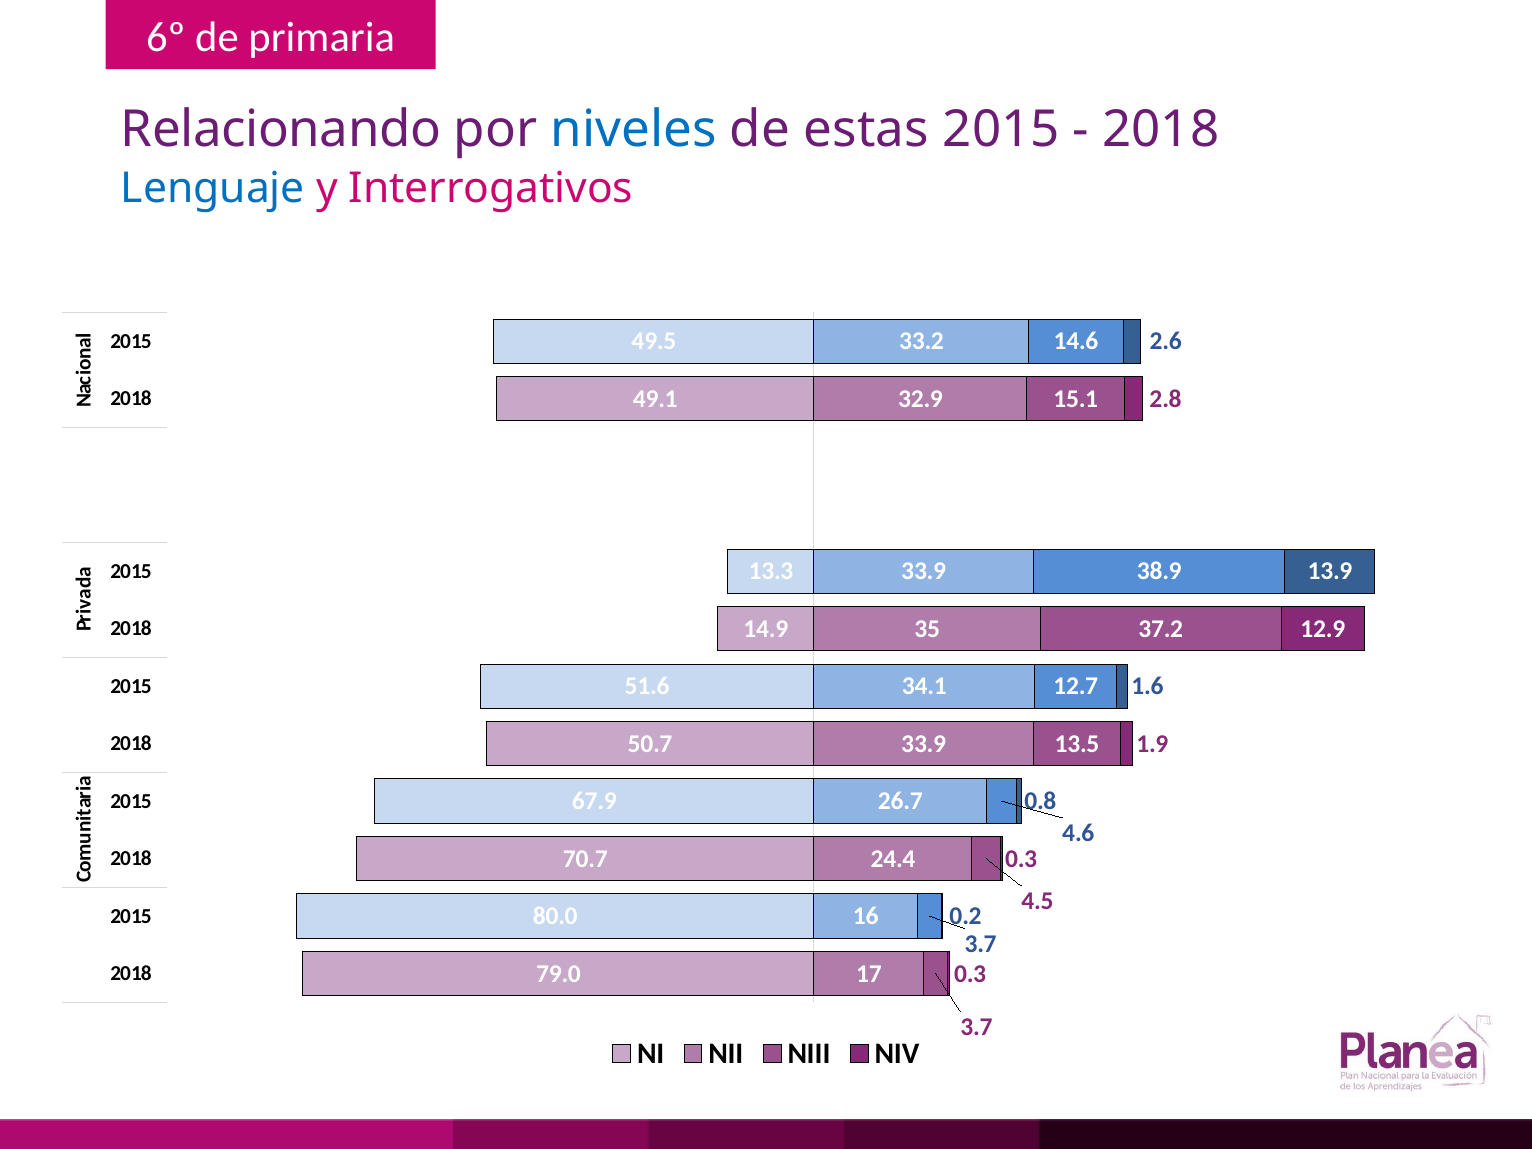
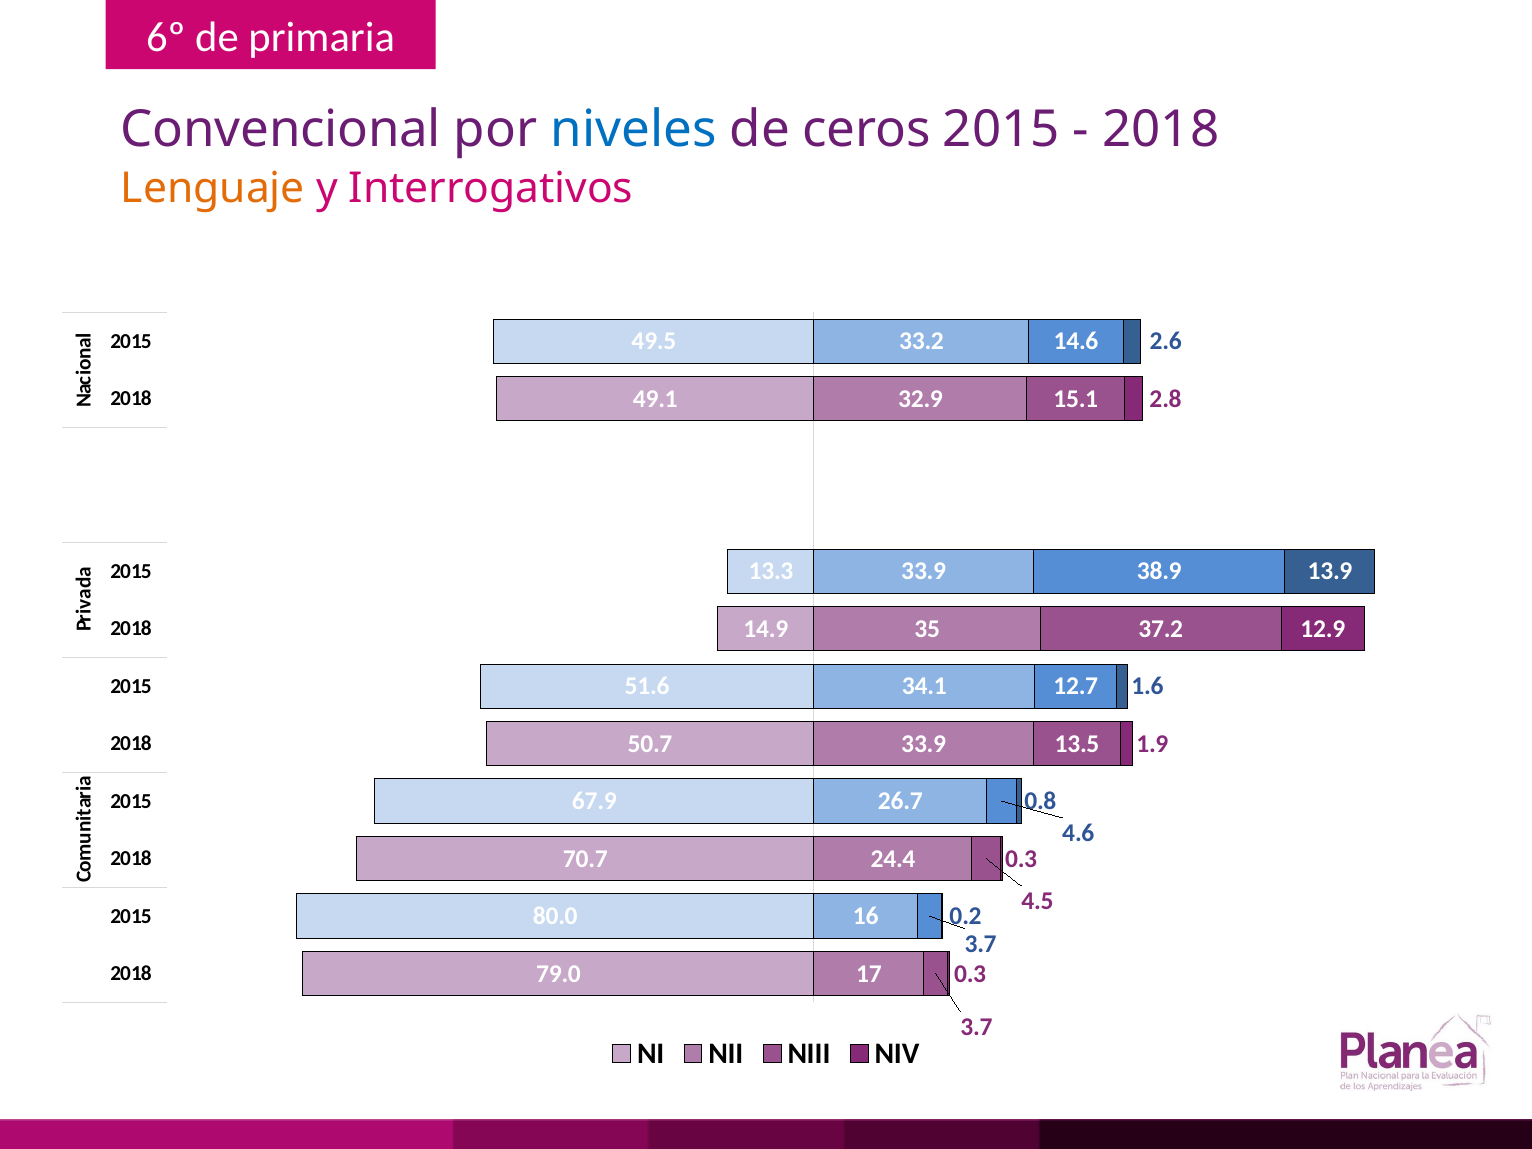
Relacionando: Relacionando -> Convencional
estas: estas -> ceros
Lenguaje colour: blue -> orange
